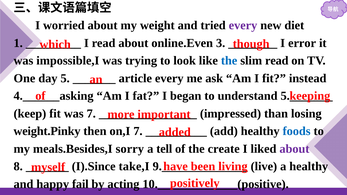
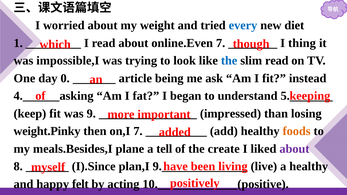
every at (243, 25) colour: purple -> blue
online.Even 3: 3 -> 7
error: error -> thing
5: 5 -> 0
article every: every -> being
was 7: 7 -> 9
foods colour: blue -> orange
sorry: sorry -> plane
take,I: take,I -> plan,I
fail: fail -> felt
